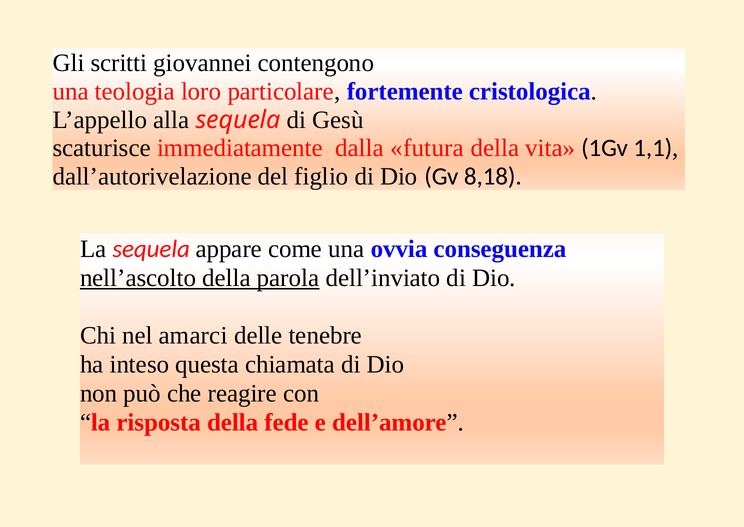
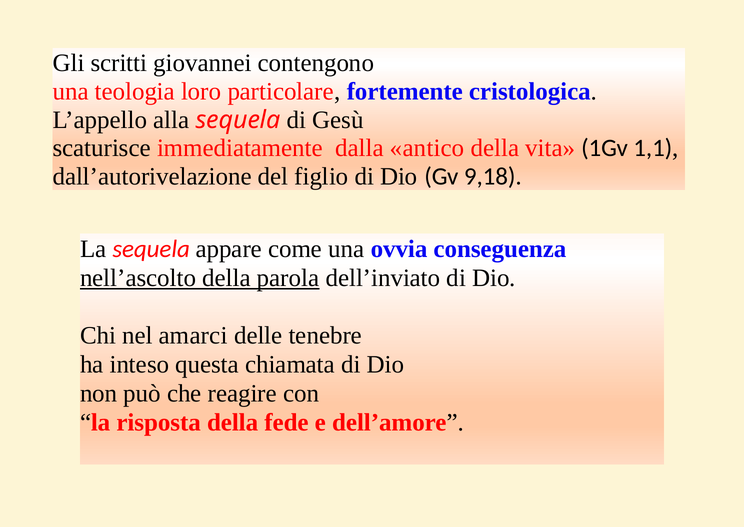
futura: futura -> antico
8,18: 8,18 -> 9,18
